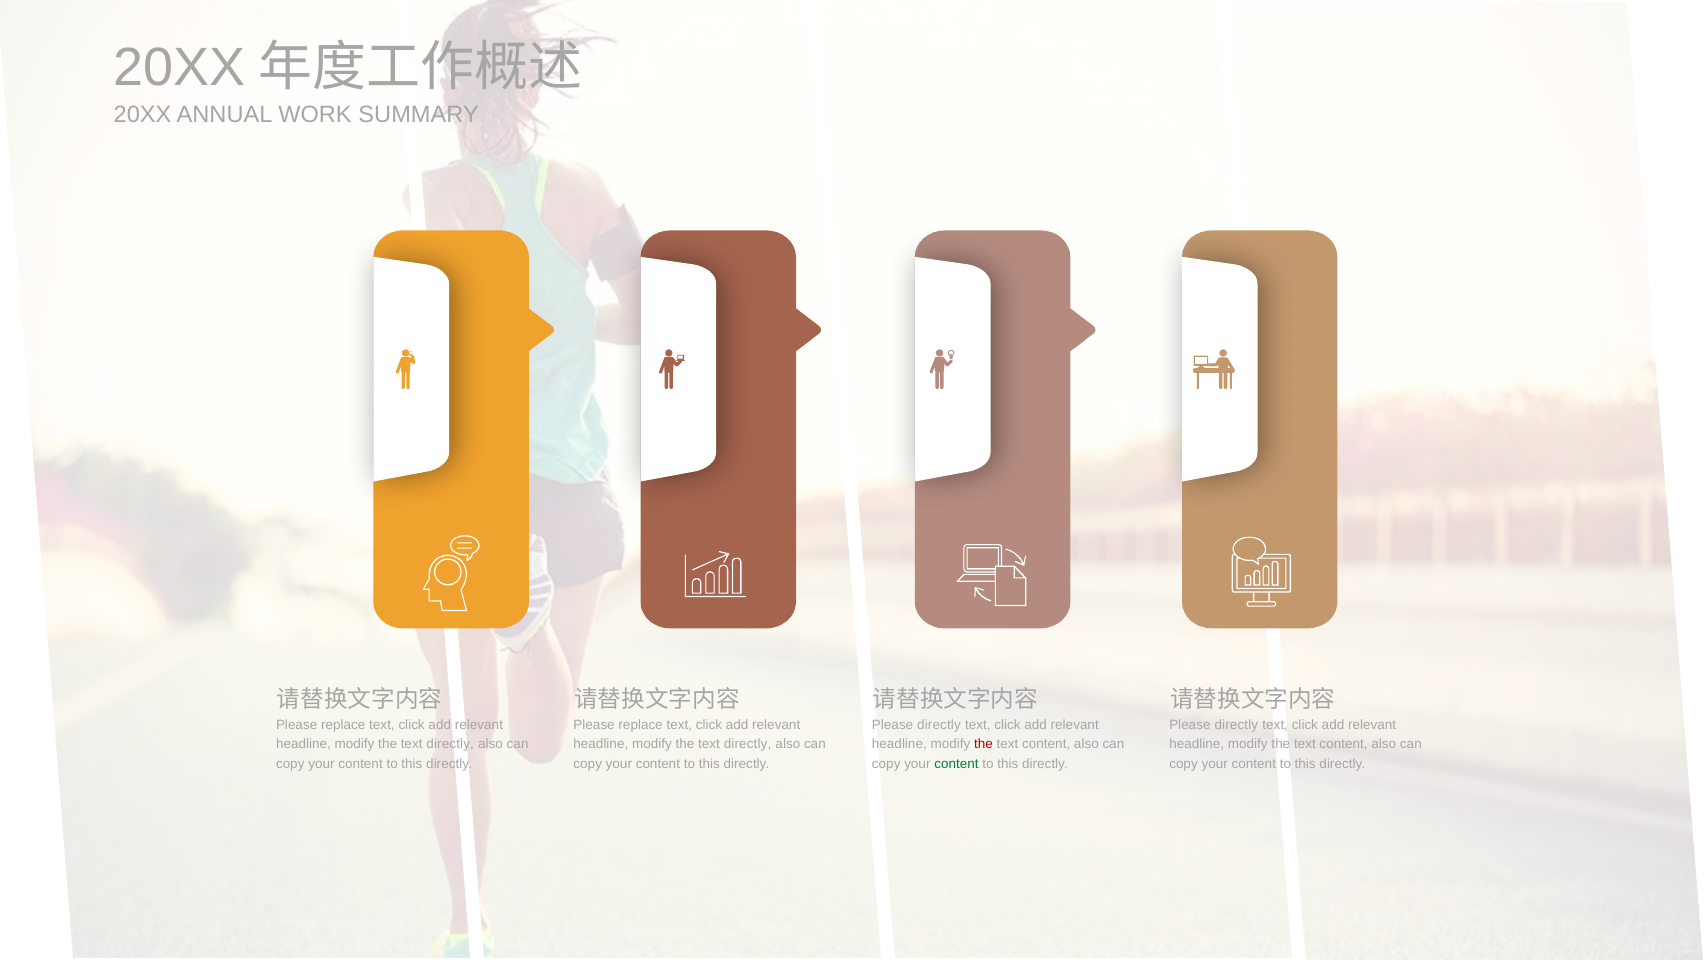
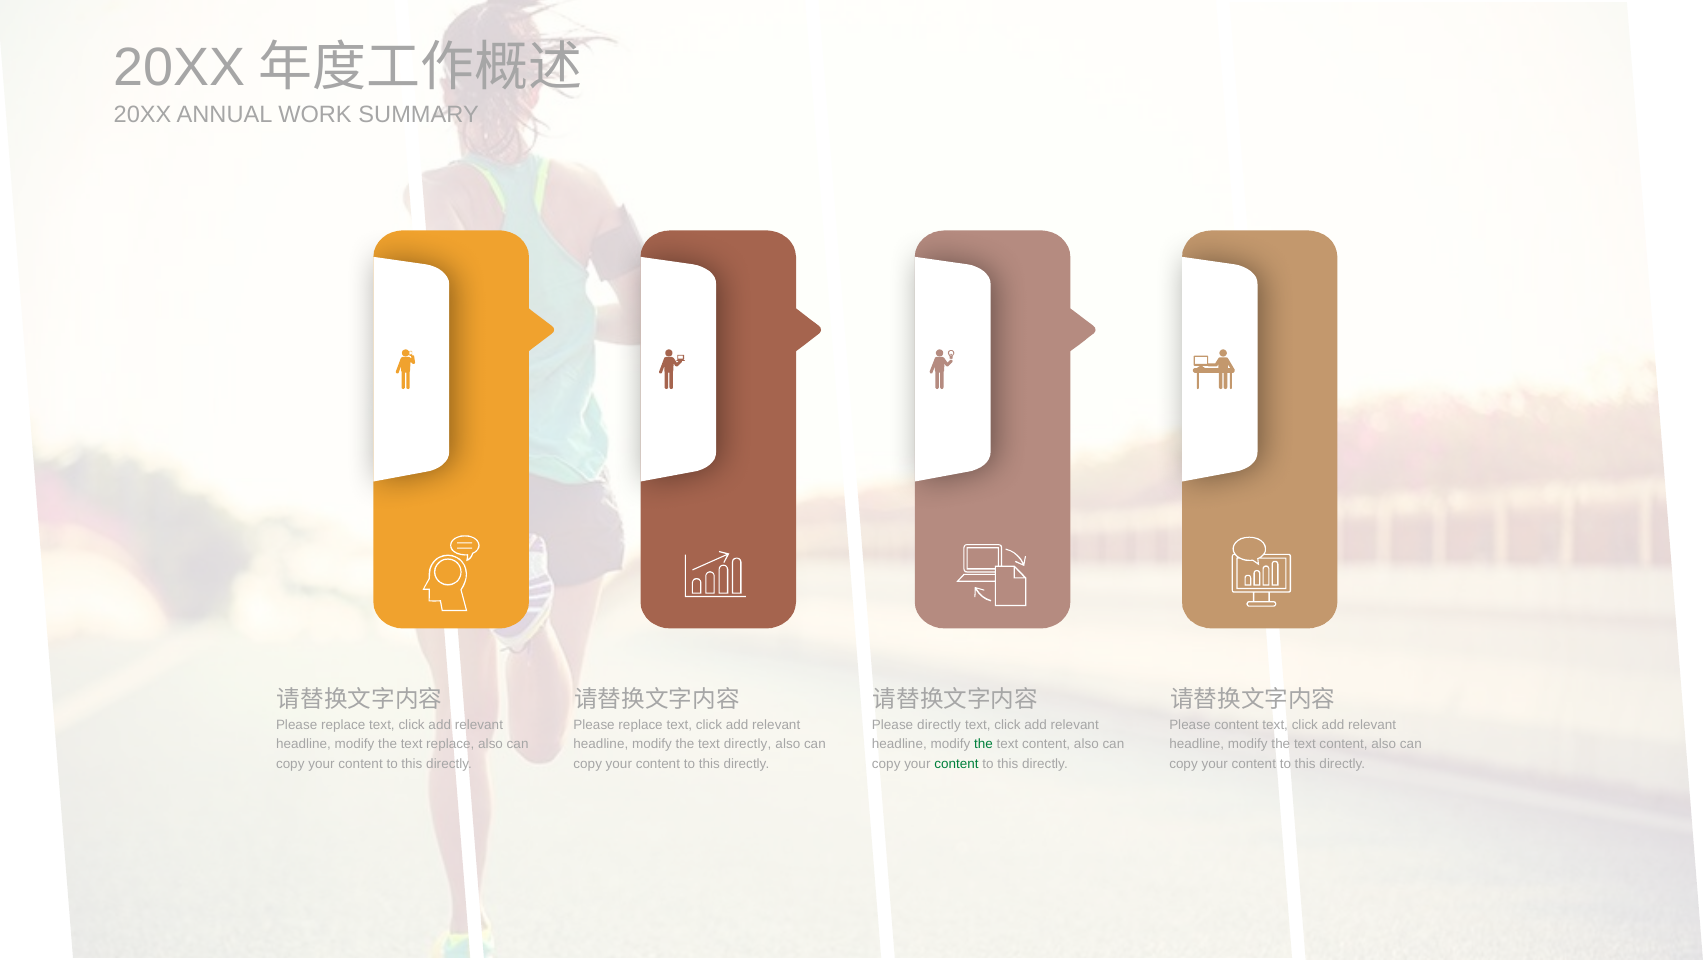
directly at (1236, 725): directly -> content
directly at (450, 744): directly -> replace
the at (983, 744) colour: red -> green
